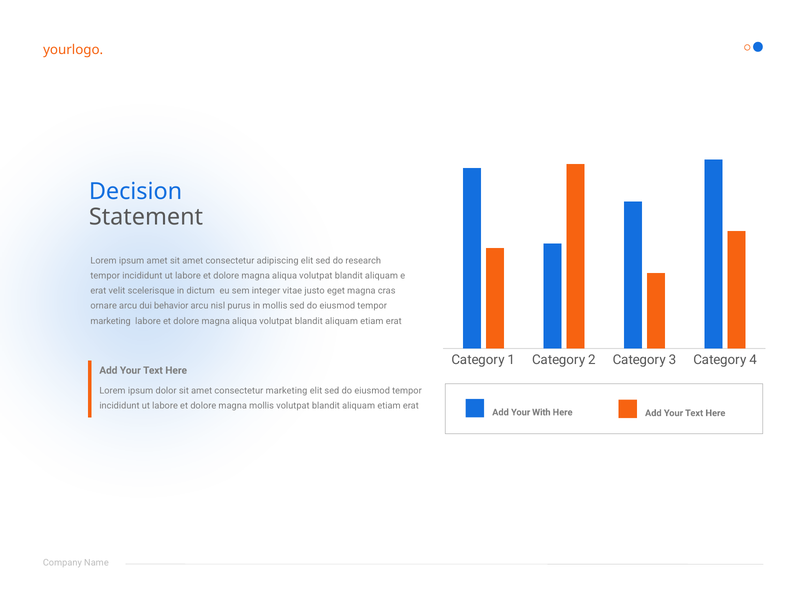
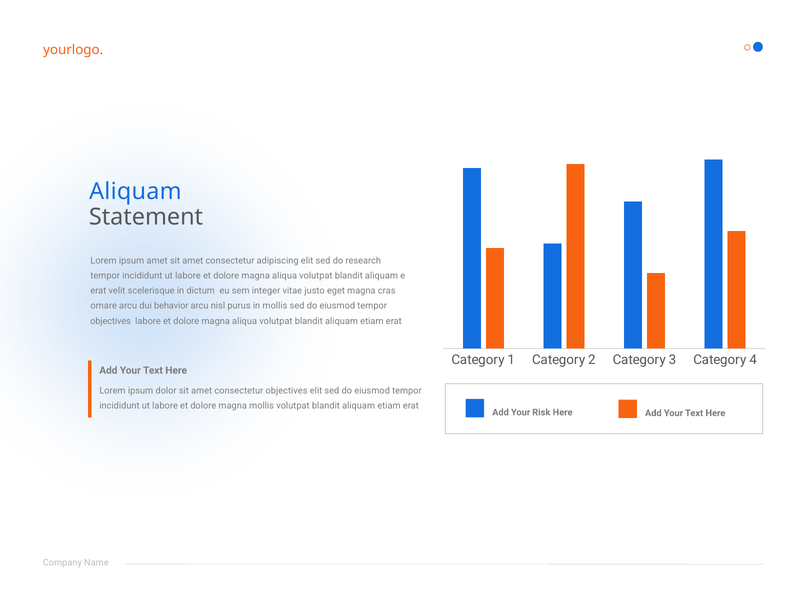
Decision at (136, 192): Decision -> Aliquam
marketing at (111, 321): marketing -> objectives
consectetur marketing: marketing -> objectives
With: With -> Risk
